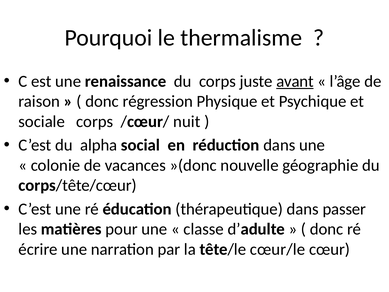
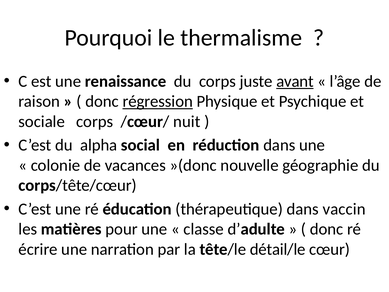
régression underline: none -> present
passer: passer -> vaccin
cœur/le: cœur/le -> détail/le
